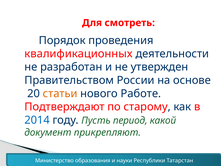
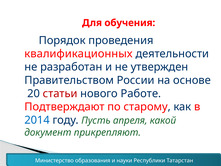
смотреть: смотреть -> обучения
статьи colour: orange -> red
период: период -> апреля
